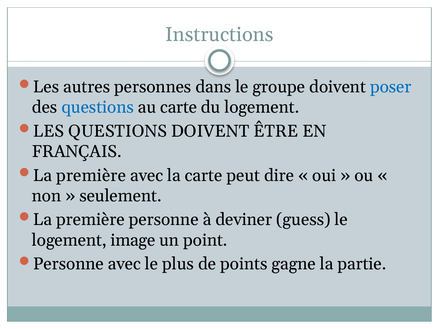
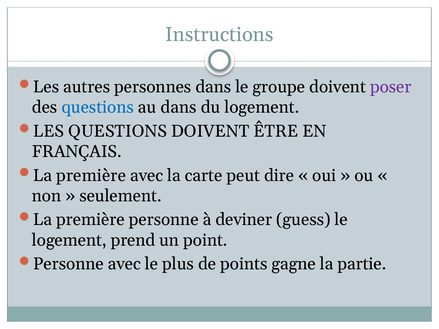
poser colour: blue -> purple
au carte: carte -> dans
image: image -> prend
